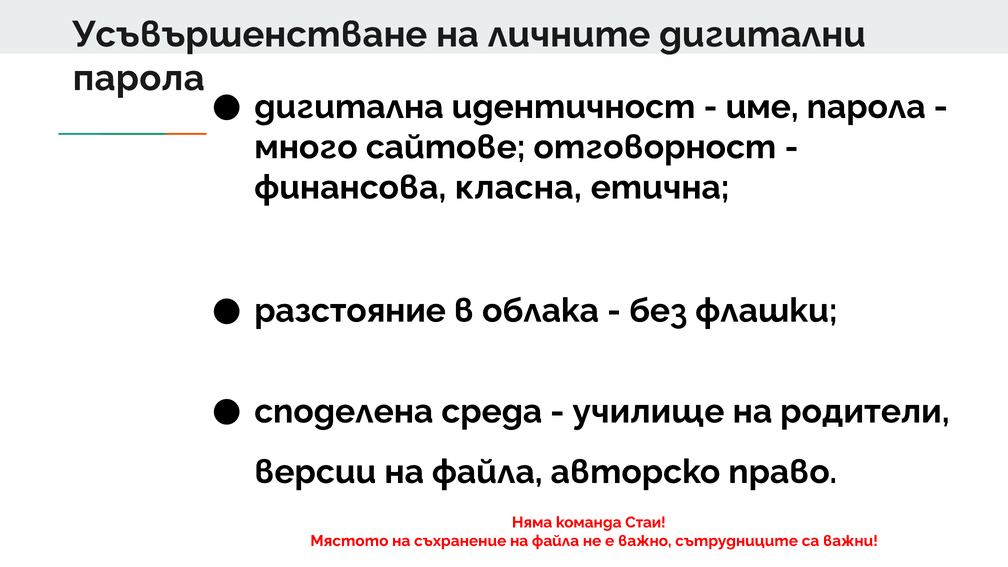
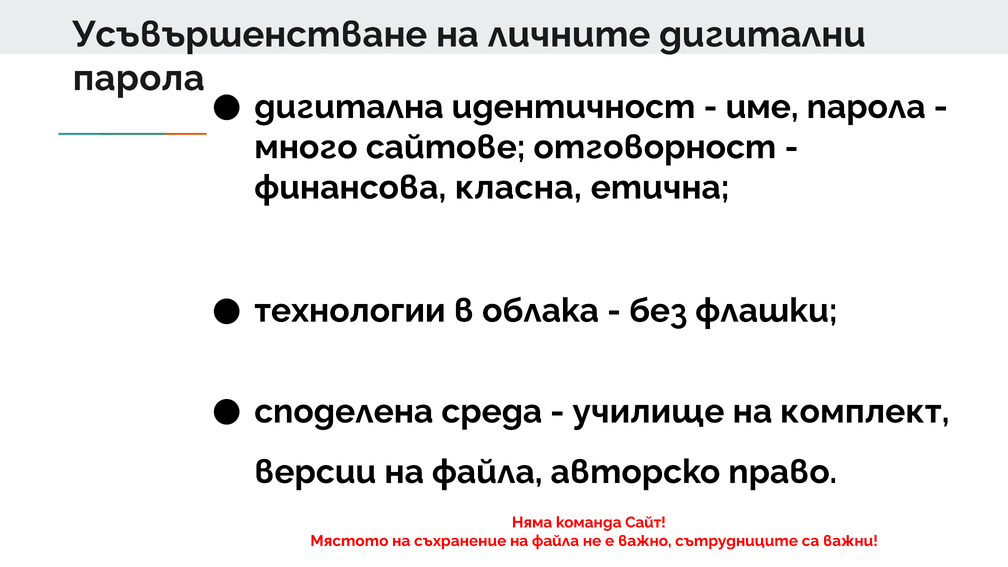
разстояние: разстояние -> технологии
родители: родители -> комплект
Стаи: Стаи -> Сайт
